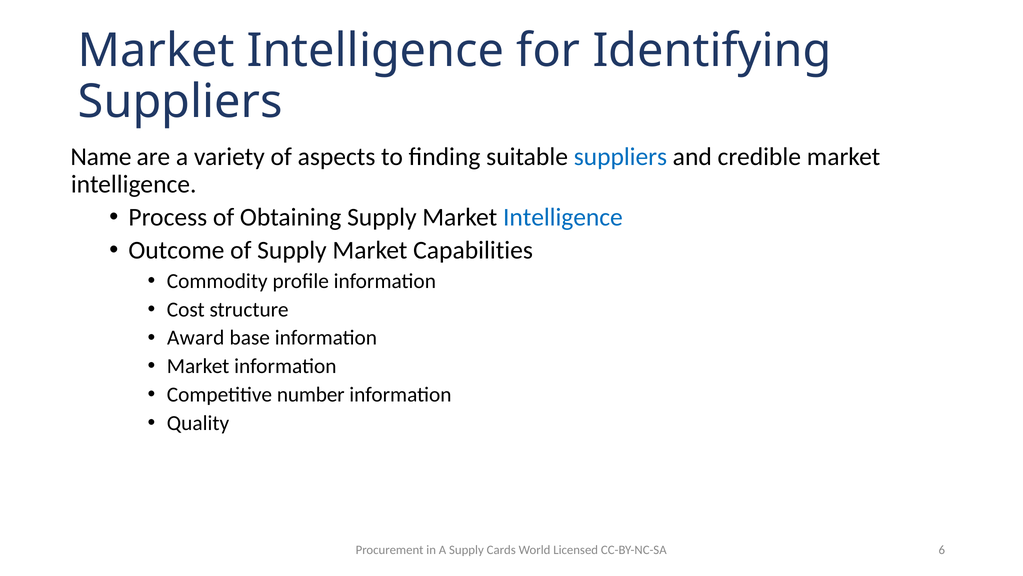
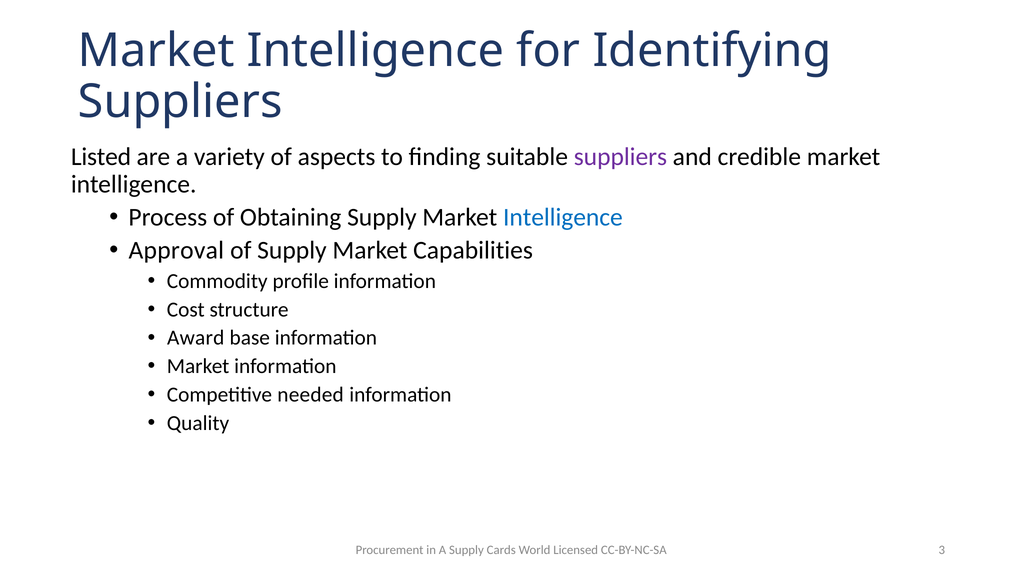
Name: Name -> Listed
suppliers at (620, 157) colour: blue -> purple
Outcome: Outcome -> Approval
number: number -> needed
6: 6 -> 3
